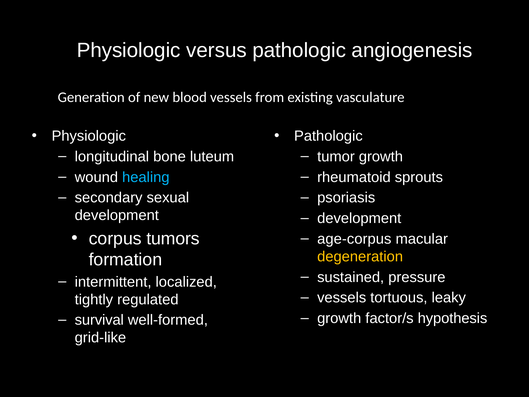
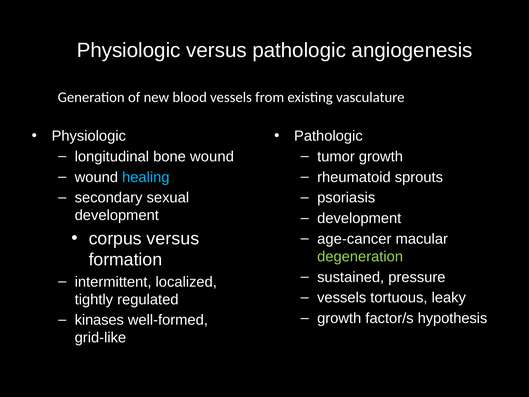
bone luteum: luteum -> wound
corpus tumors: tumors -> versus
age-corpus: age-corpus -> age-cancer
degeneration colour: yellow -> light green
survival: survival -> kinases
